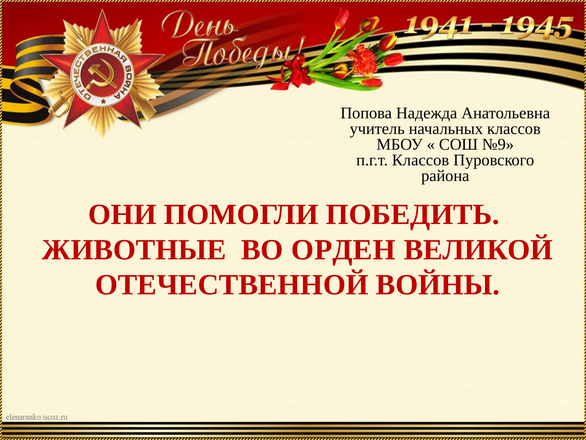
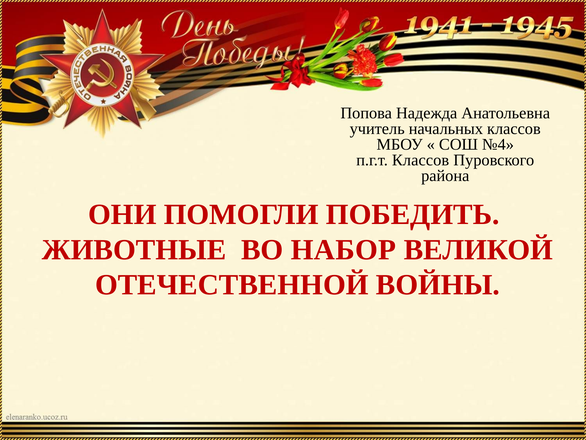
№9: №9 -> №4
ОРДЕН: ОРДЕН -> НАБОР
